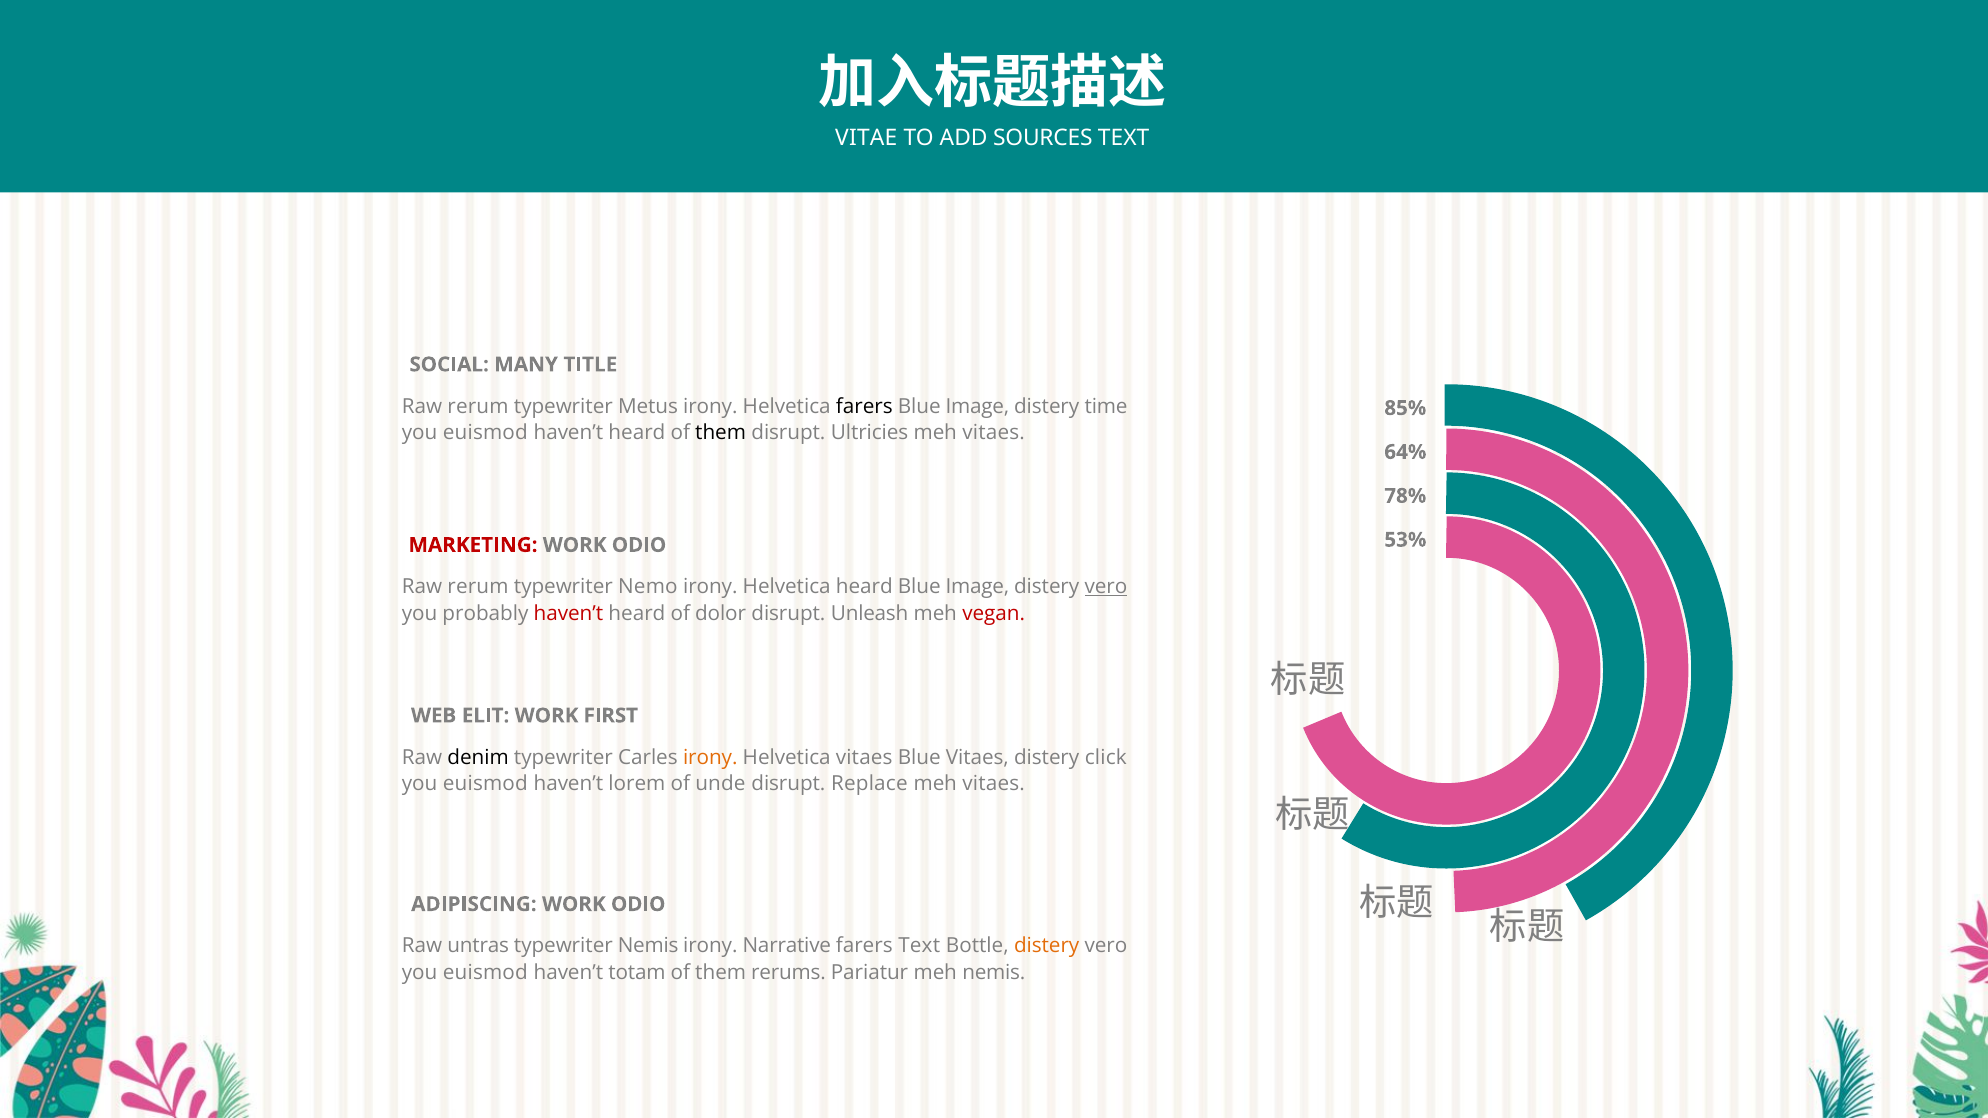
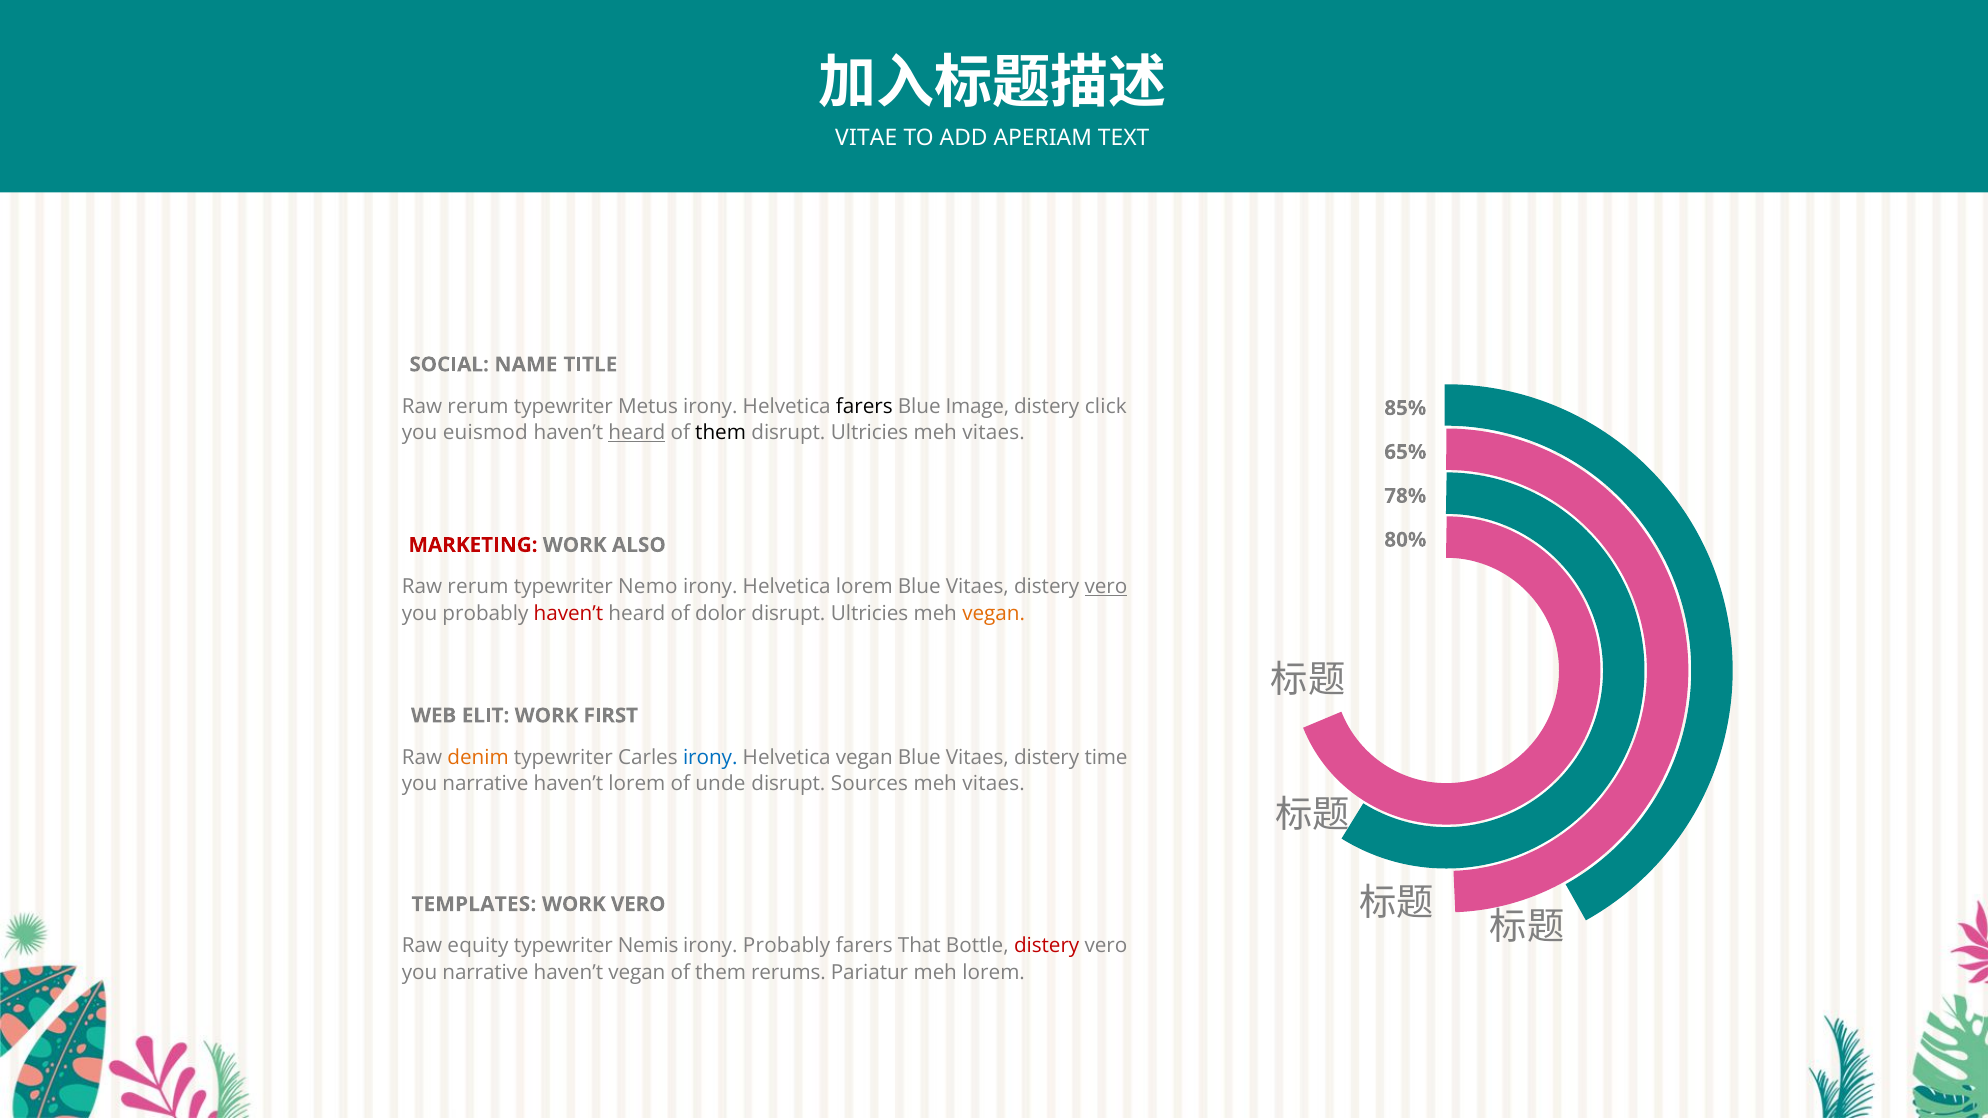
SOURCES: SOURCES -> APERIAM
MANY: MANY -> NAME
time: time -> click
heard at (637, 433) underline: none -> present
64%: 64% -> 65%
ODIO at (639, 545): ODIO -> ALSO
53%: 53% -> 80%
Helvetica heard: heard -> lorem
Image at (977, 587): Image -> Vitaes
Unleash at (870, 614): Unleash -> Ultricies
vegan at (994, 614) colour: red -> orange
denim colour: black -> orange
irony at (710, 758) colour: orange -> blue
Helvetica vitaes: vitaes -> vegan
click: click -> time
euismod at (485, 784): euismod -> narrative
Replace: Replace -> Sources
ADIPISCING: ADIPISCING -> TEMPLATES
ODIO at (638, 905): ODIO -> VERO
untras: untras -> equity
irony Narrative: Narrative -> Probably
farers Text: Text -> That
distery at (1047, 947) colour: orange -> red
euismod at (485, 973): euismod -> narrative
haven’t totam: totam -> vegan
meh nemis: nemis -> lorem
